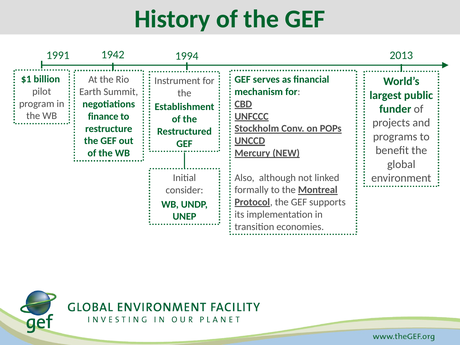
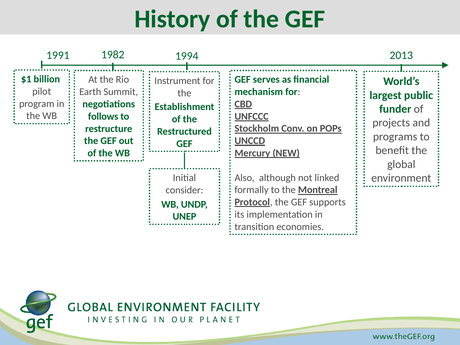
1942: 1942 -> 1982
finance: finance -> follows
